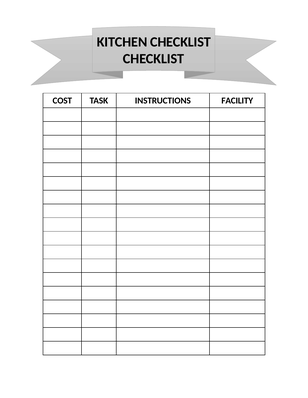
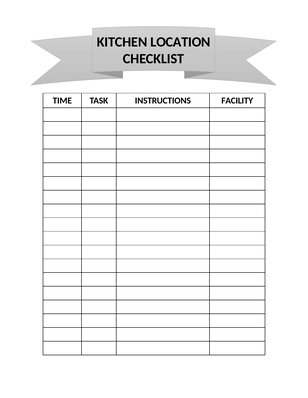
KITCHEN CHECKLIST: CHECKLIST -> LOCATION
COST: COST -> TIME
